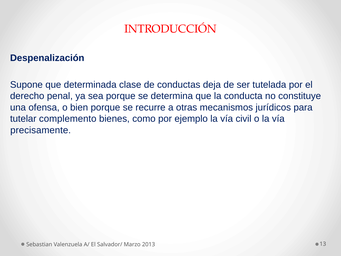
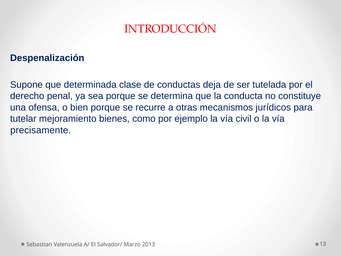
complemento: complemento -> mejoramiento
